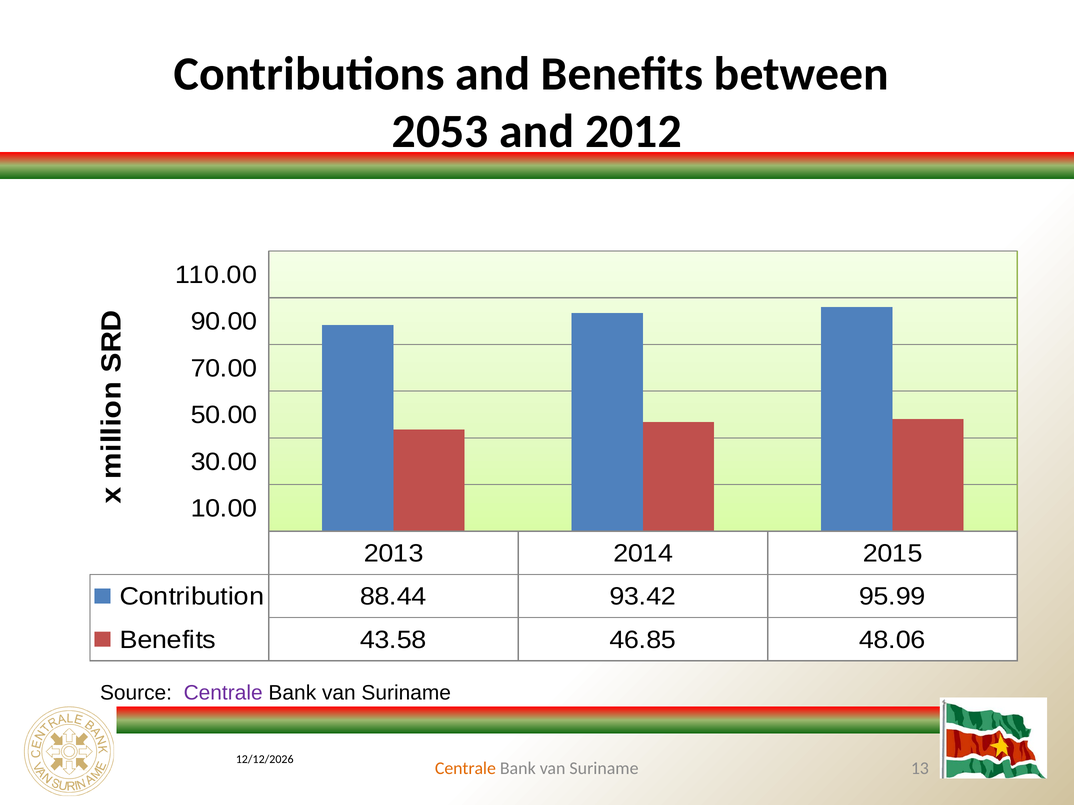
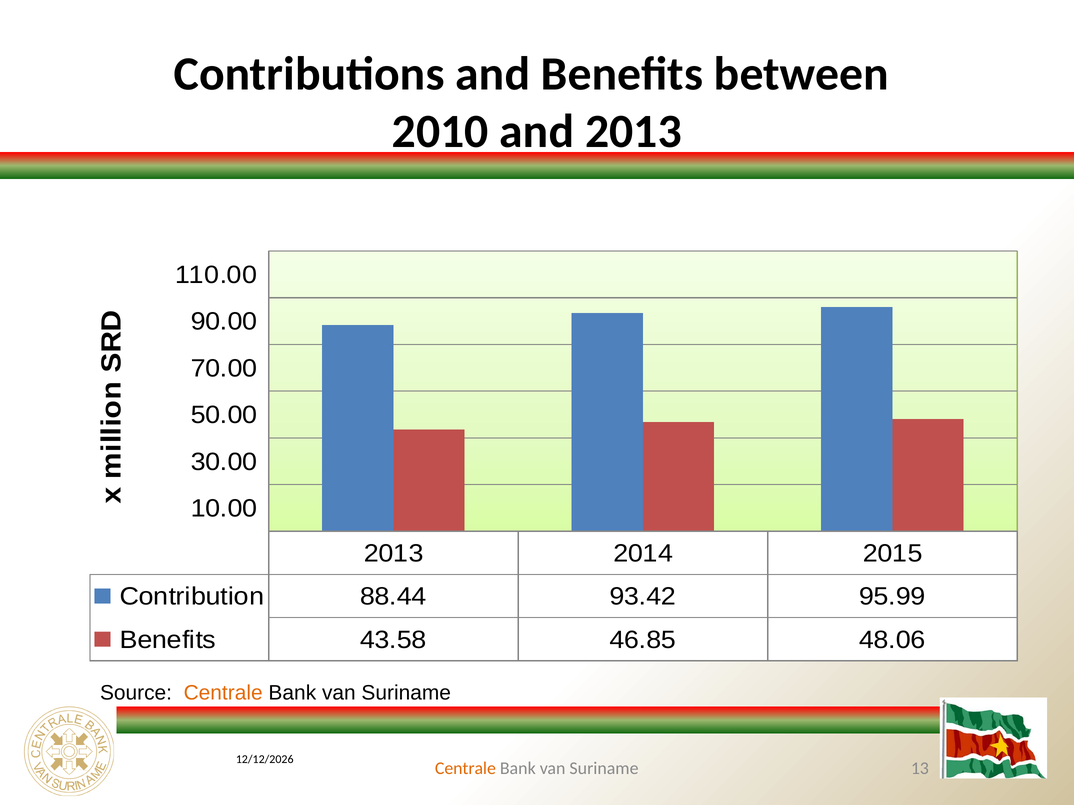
2053: 2053 -> 2010
and 2012: 2012 -> 2013
Centrale at (223, 693) colour: purple -> orange
